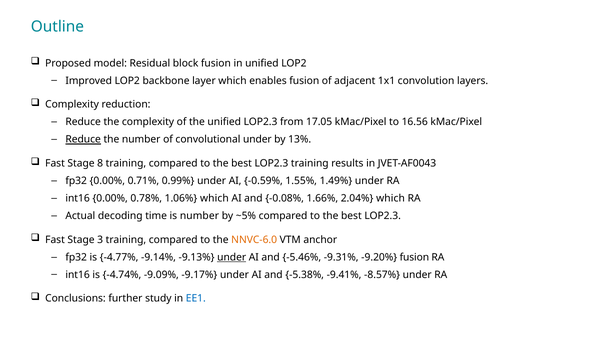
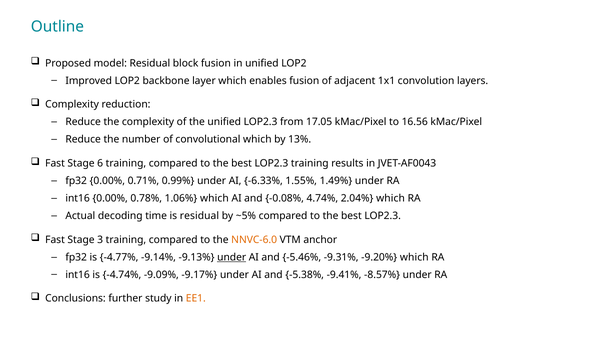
Reduce at (83, 139) underline: present -> none
convolutional under: under -> which
8: 8 -> 6
-0.59%: -0.59% -> -6.33%
1.66%: 1.66% -> 4.74%
is number: number -> residual
-9.20% fusion: fusion -> which
EE1 colour: blue -> orange
